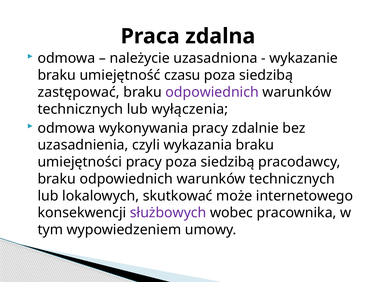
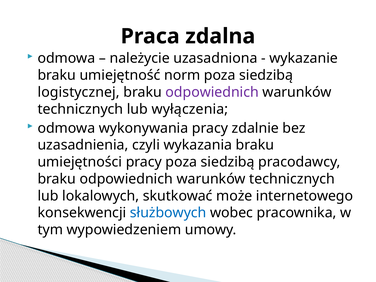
czasu: czasu -> norm
zastępować: zastępować -> logistycznej
służbowych colour: purple -> blue
